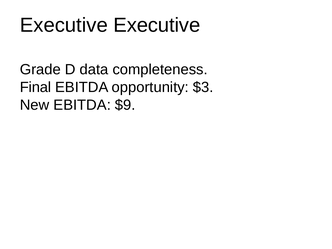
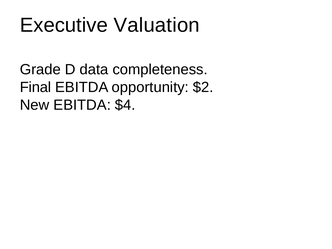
Executive Executive: Executive -> Valuation
$3: $3 -> $2
$9: $9 -> $4
